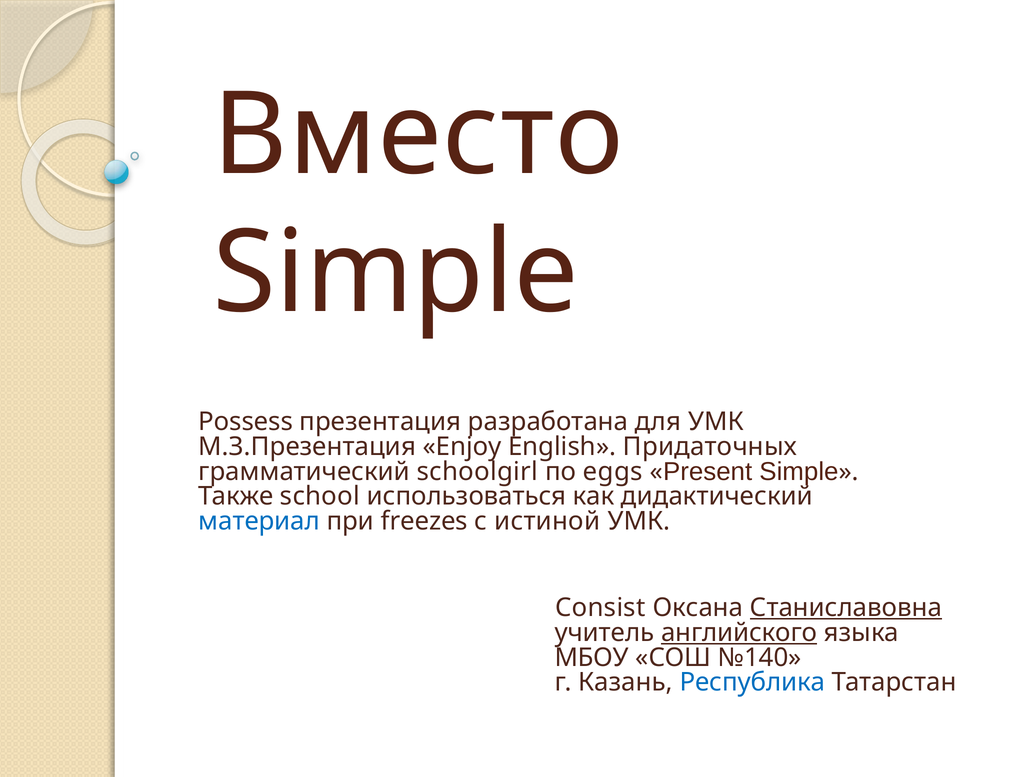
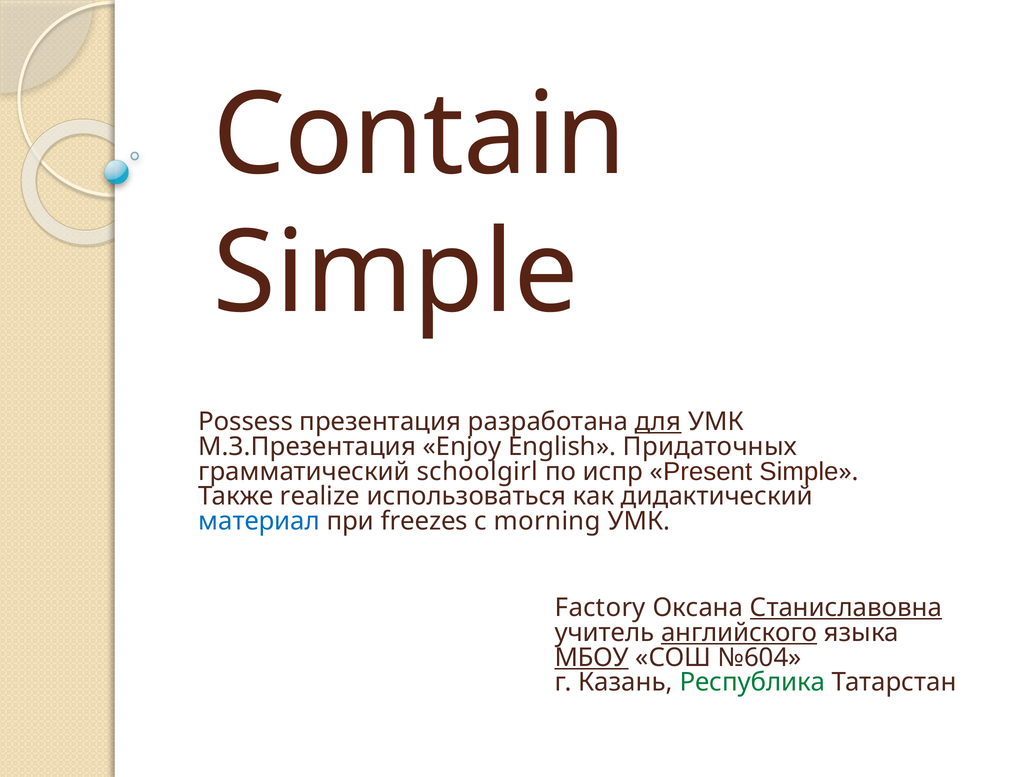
Вместо: Вместо -> Contain
для underline: none -> present
eggs: eggs -> испр
school: school -> realize
истиной: истиной -> morning
Consist: Consist -> Factory
МБОУ underline: none -> present
№140: №140 -> №604
Республика colour: blue -> green
